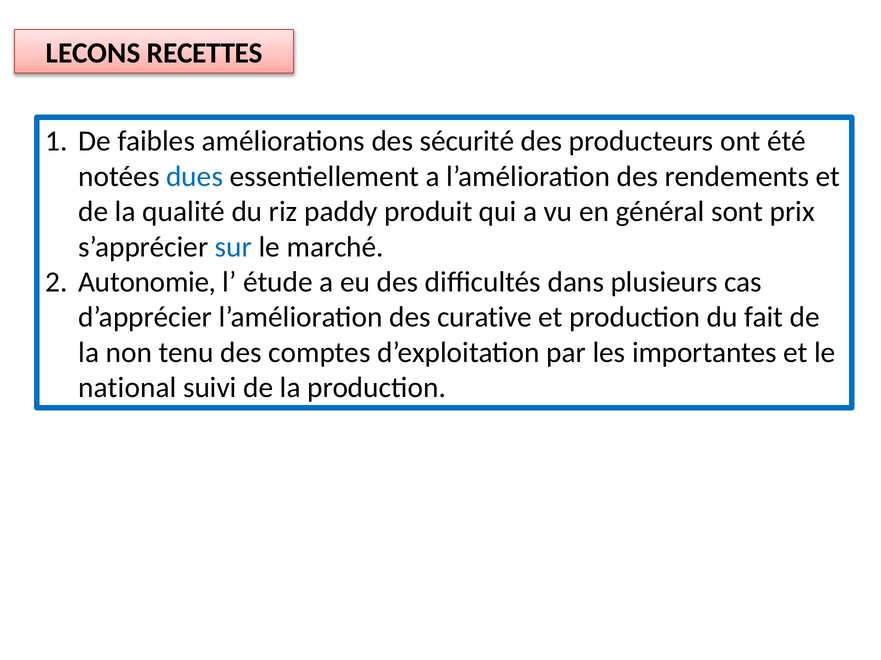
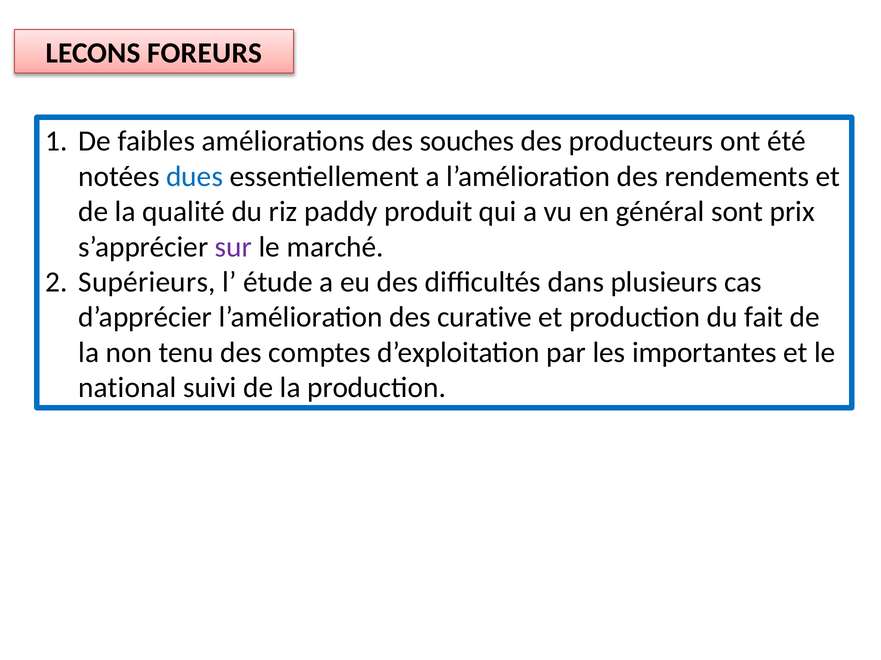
RECETTES: RECETTES -> FOREURS
sécurité: sécurité -> souches
sur colour: blue -> purple
Autonomie: Autonomie -> Supérieurs
